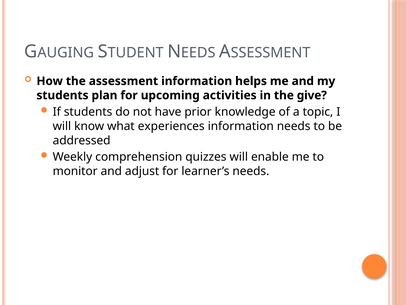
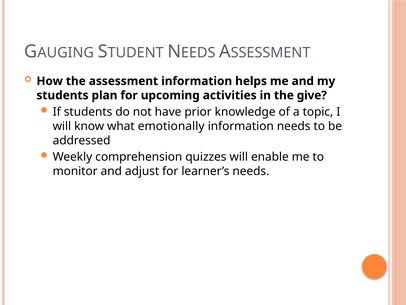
experiences: experiences -> emotionally
